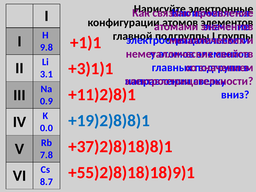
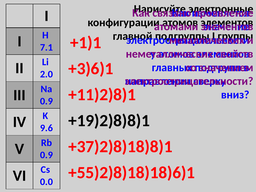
9.8: 9.8 -> 7.1
+3)1)1: +3)1)1 -> +3)6)1
3.1: 3.1 -> 2.0
+19)2)8)8)1 colour: blue -> black
0.0: 0.0 -> 9.6
7.8 at (46, 155): 7.8 -> 0.9
+55)2)8)18)18)9)1: +55)2)8)18)18)9)1 -> +55)2)8)18)18)6)1
8.7: 8.7 -> 0.0
